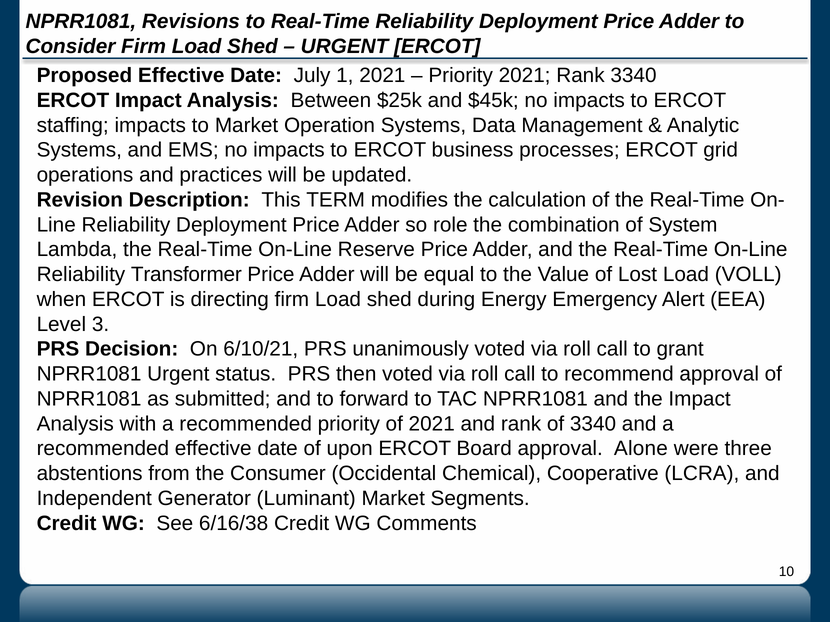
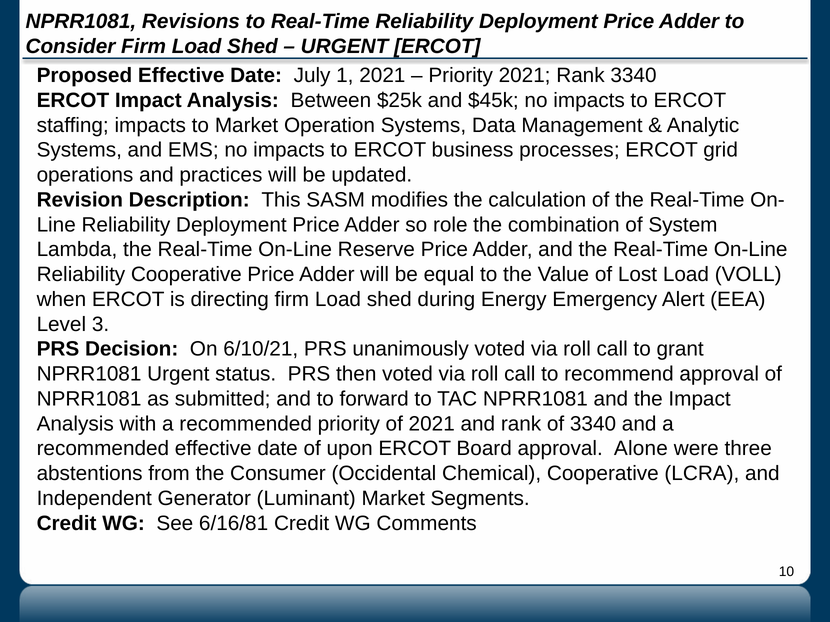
TERM: TERM -> SASM
Reliability Transformer: Transformer -> Cooperative
6/16/38: 6/16/38 -> 6/16/81
